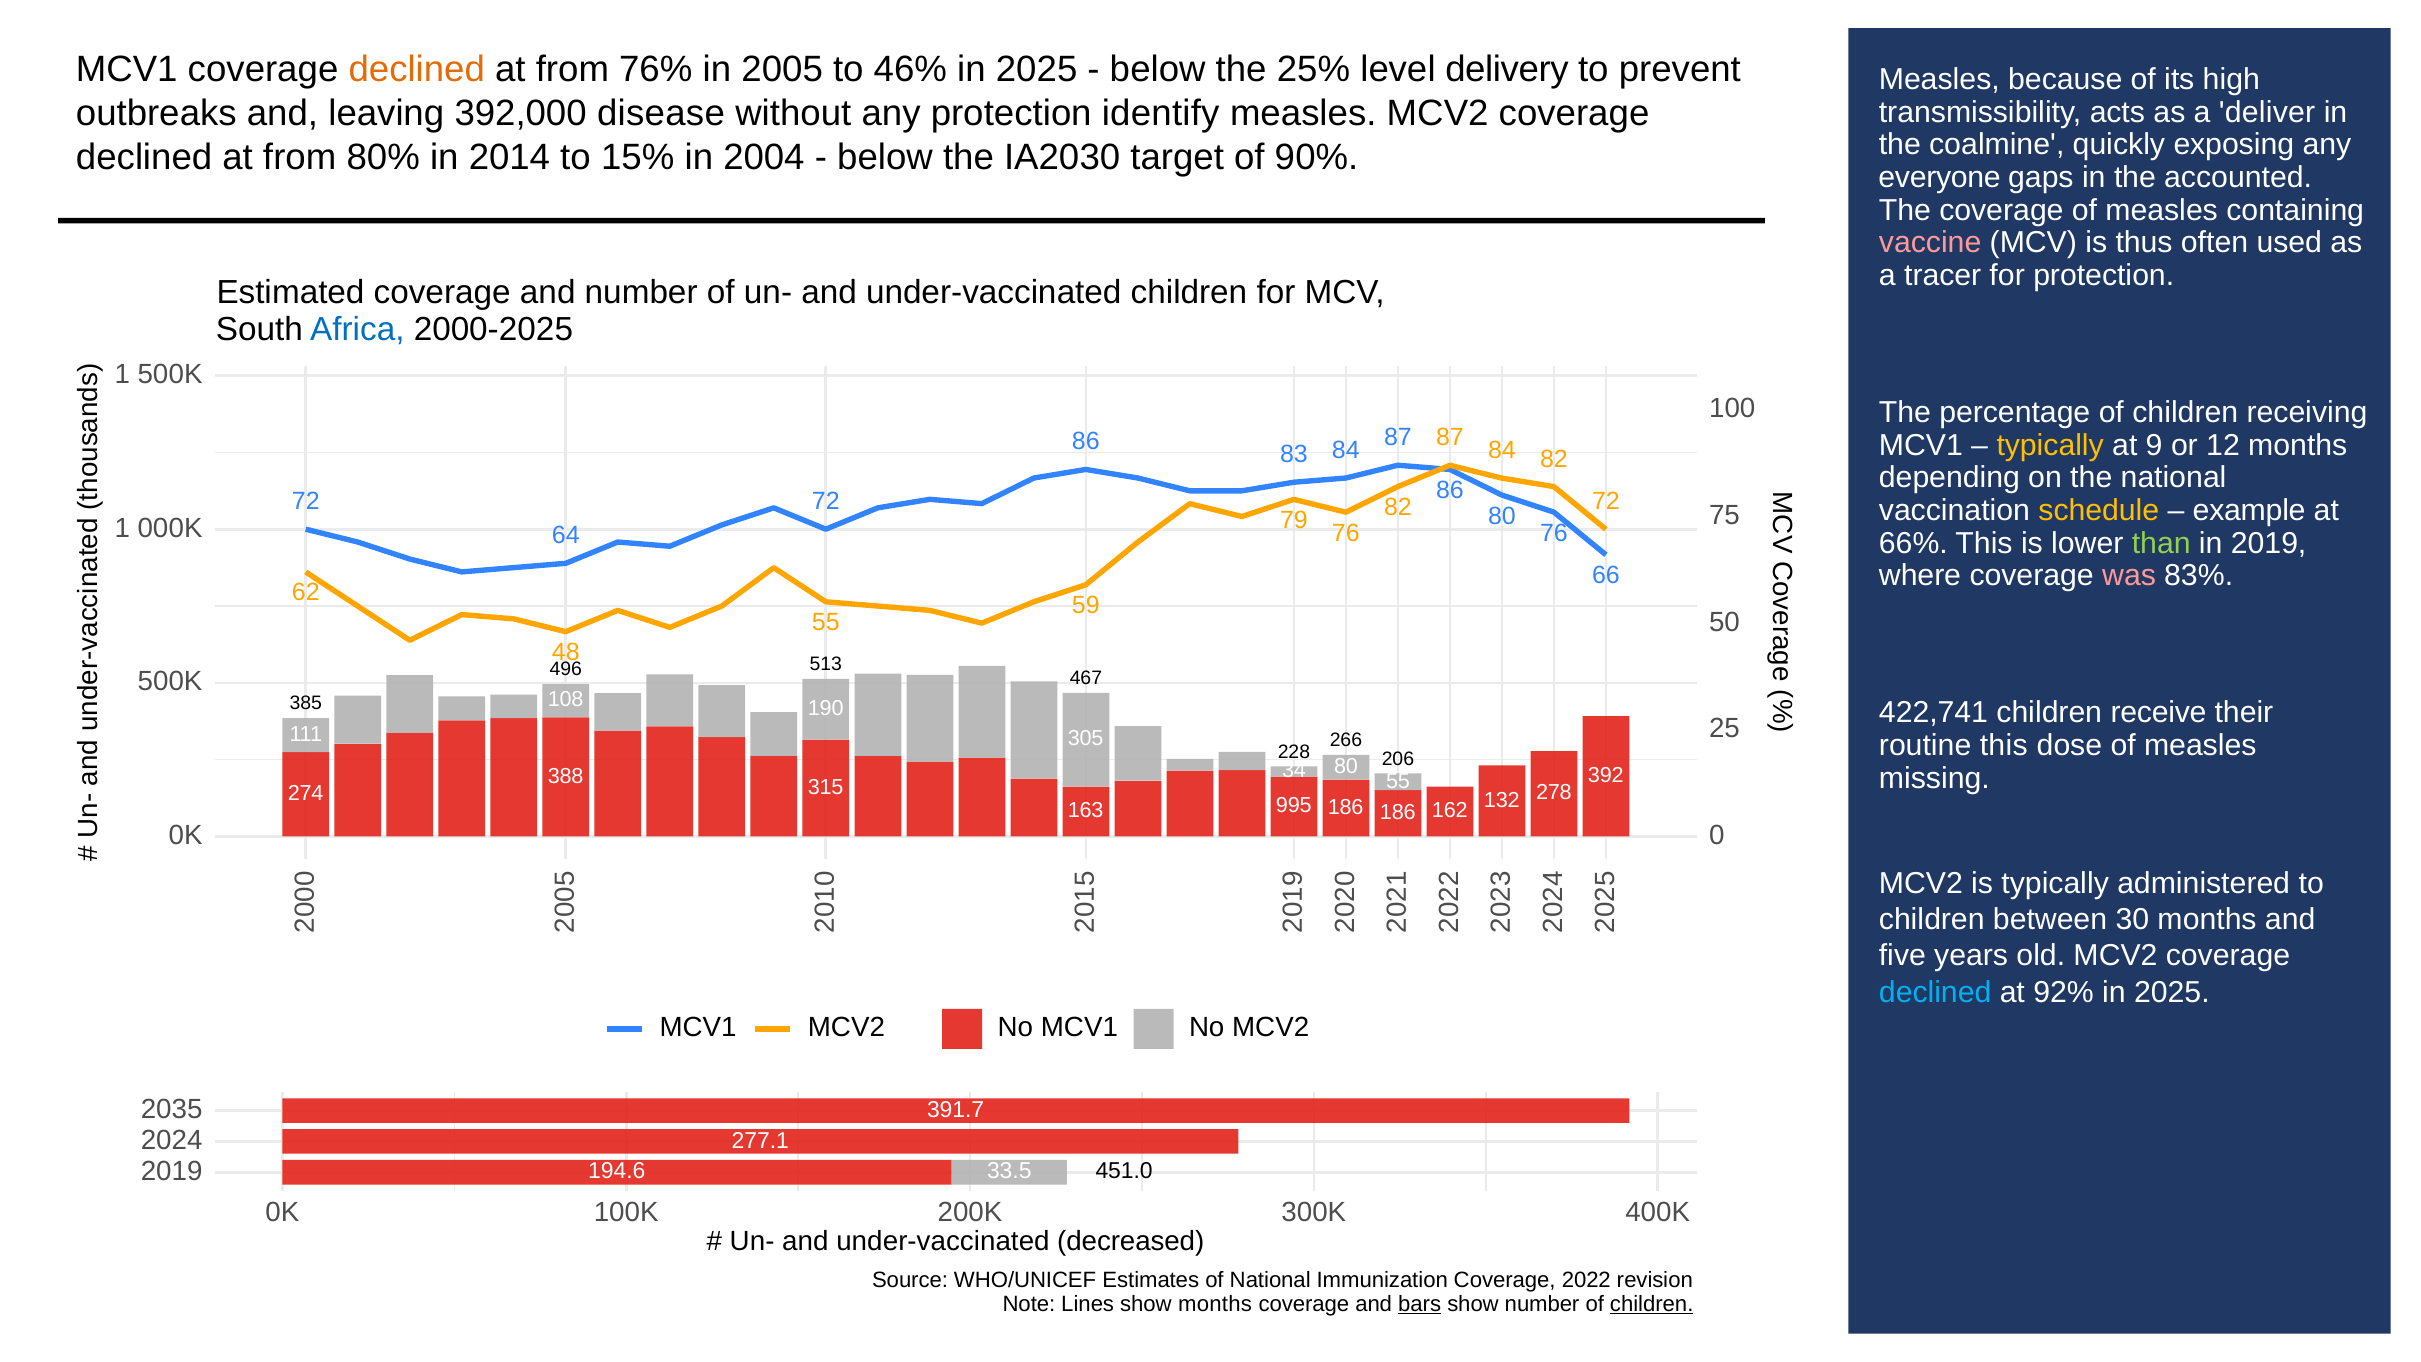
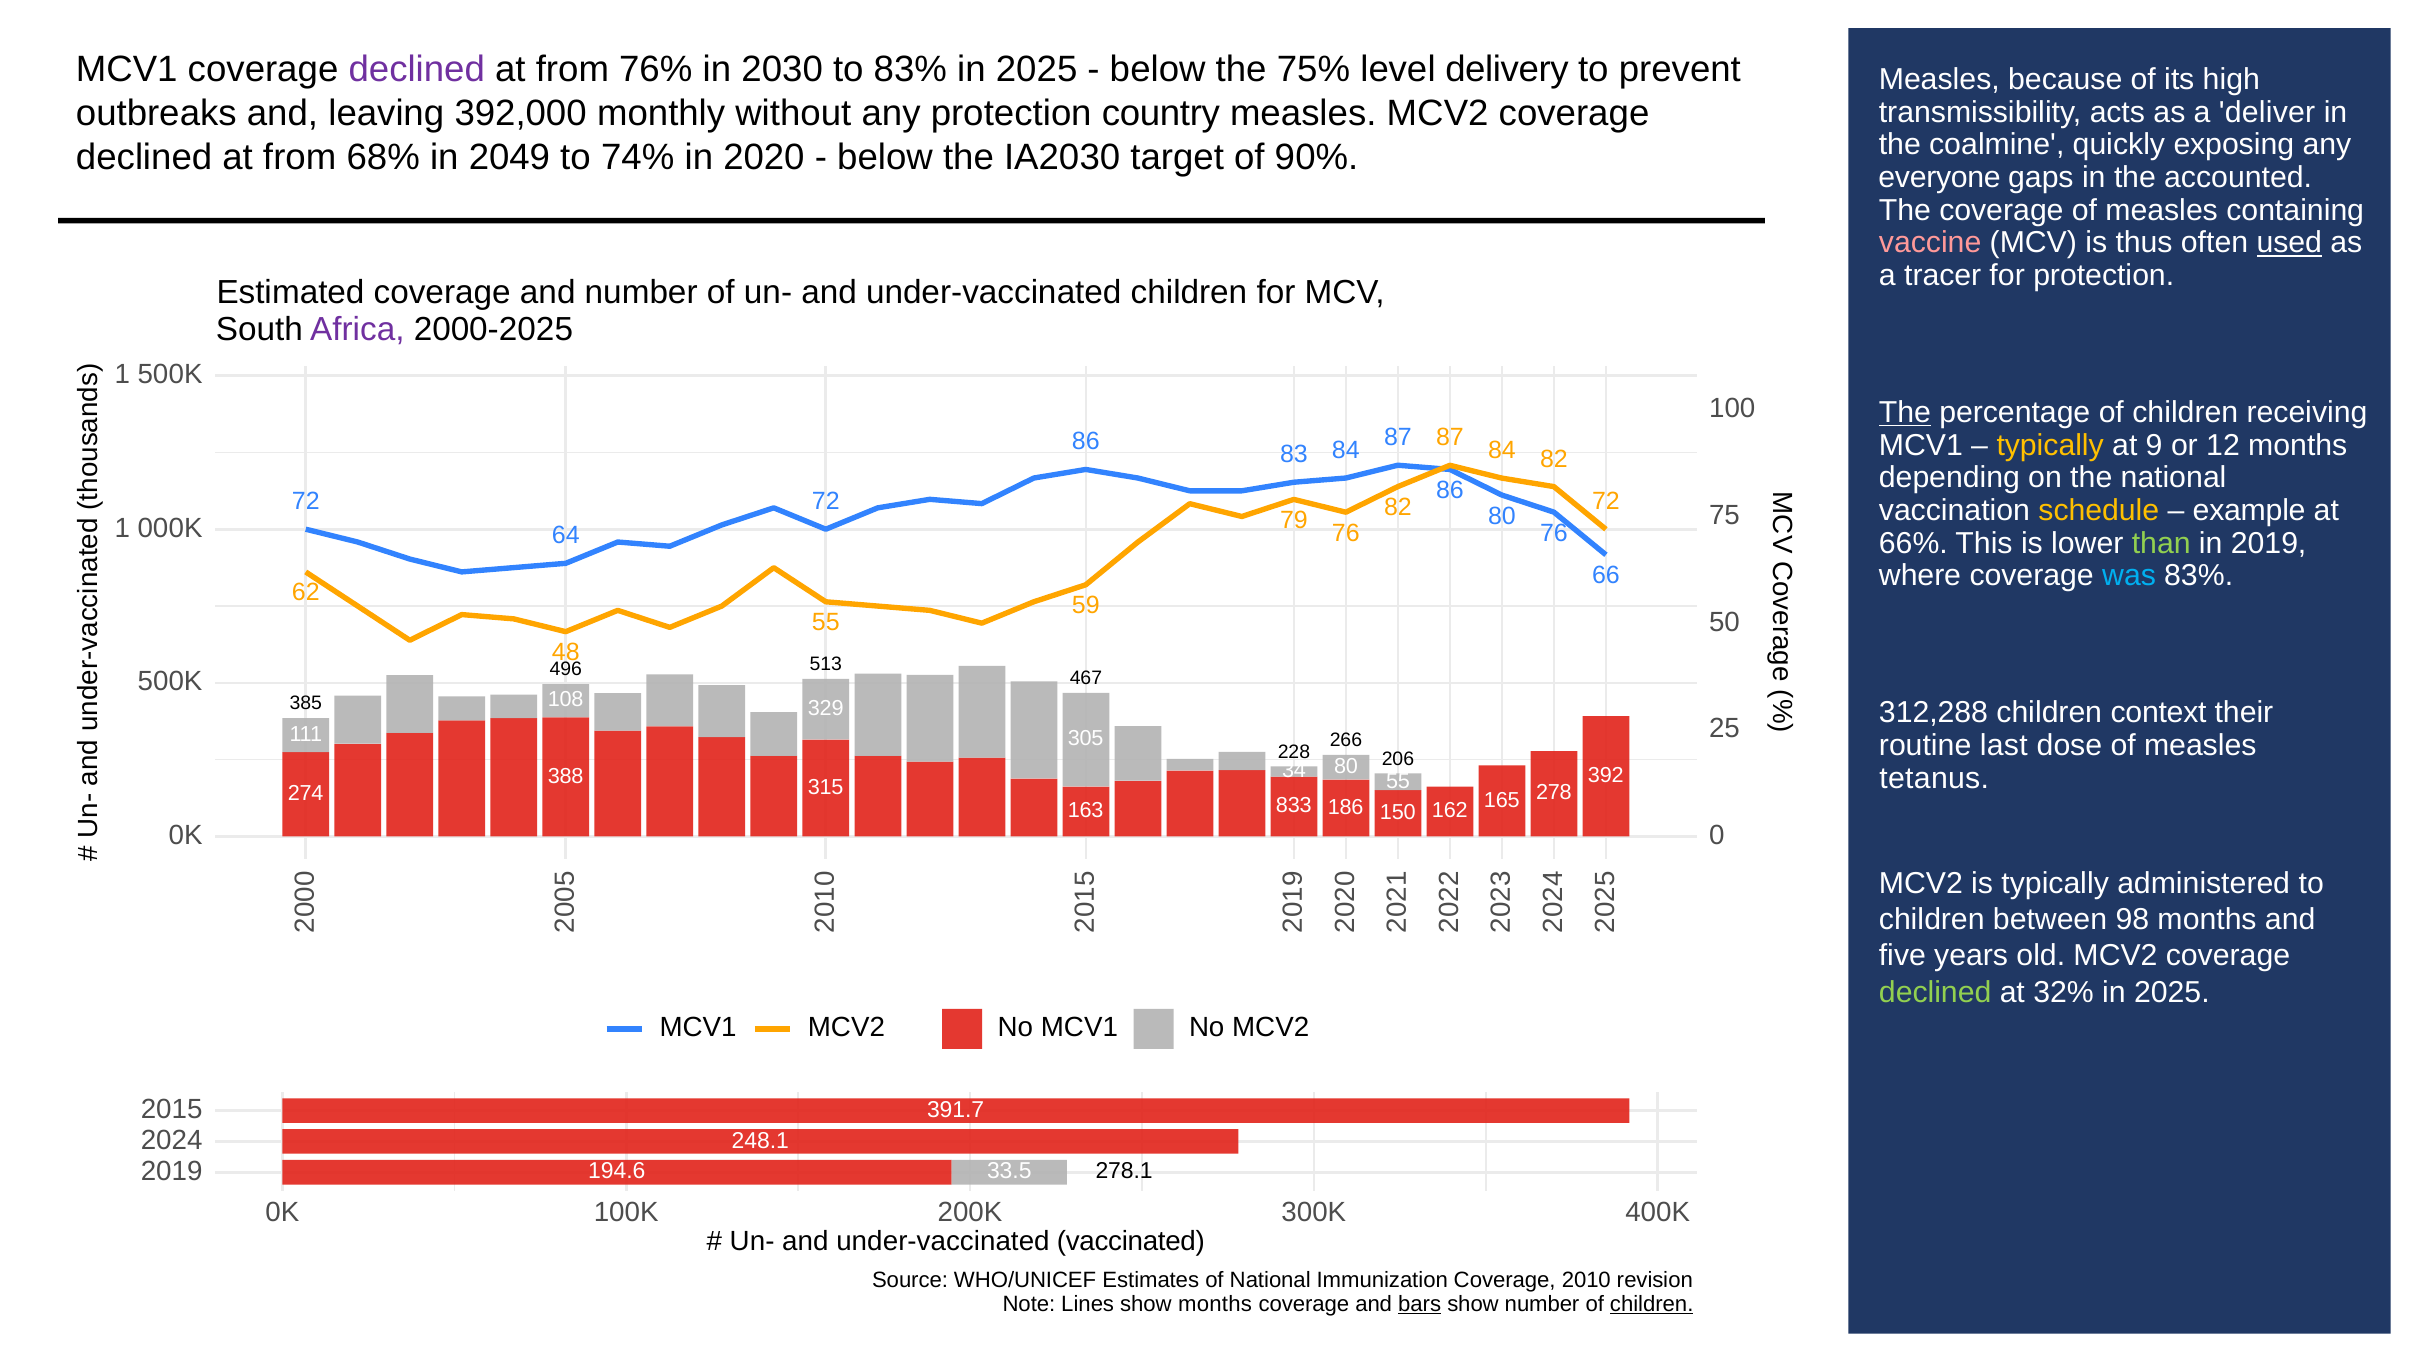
declined at (417, 70) colour: orange -> purple
2005: 2005 -> 2030
to 46%: 46% -> 83%
25%: 25% -> 75%
disease: disease -> monthly
identify: identify -> country
80%: 80% -> 68%
2014: 2014 -> 2049
15%: 15% -> 74%
2004: 2004 -> 2020
used underline: none -> present
Africa colour: blue -> purple
The at (1905, 412) underline: none -> present
was colour: pink -> light blue
190: 190 -> 329
422,741: 422,741 -> 312,288
receive: receive -> context
routine this: this -> last
missing: missing -> tetanus
995: 995 -> 833
186 186: 186 -> 150
132: 132 -> 165
30: 30 -> 98
declined at (1935, 992) colour: light blue -> light green
92%: 92% -> 32%
2035: 2035 -> 2015
277.1: 277.1 -> 248.1
451.0: 451.0 -> 278.1
decreased: decreased -> vaccinated
2022: 2022 -> 2010
